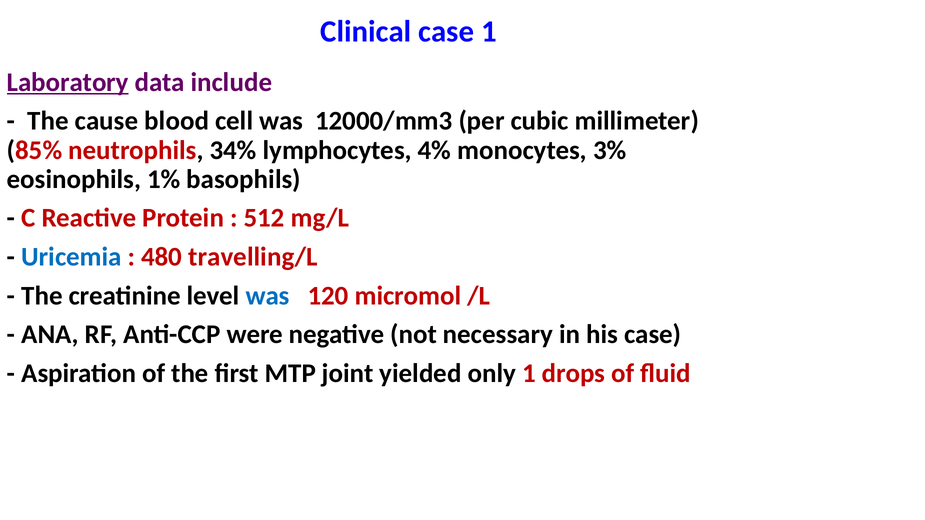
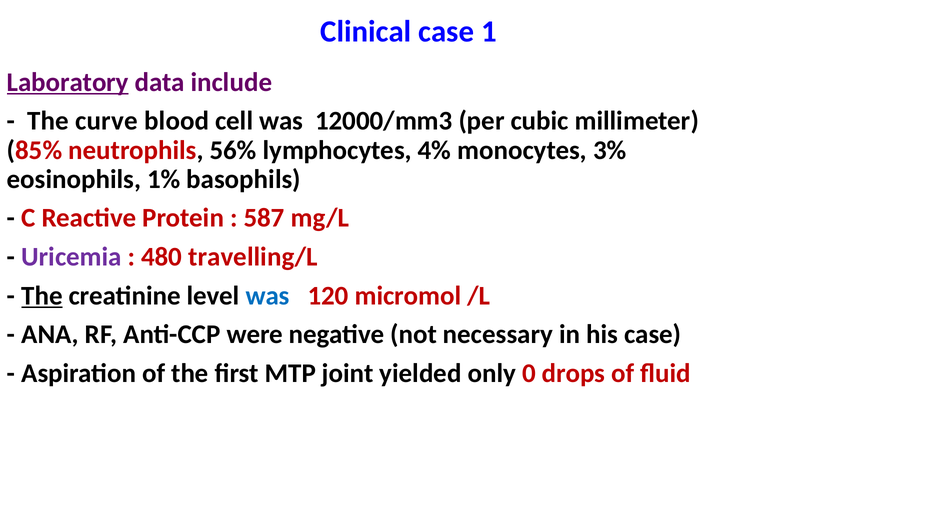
cause: cause -> curve
34%: 34% -> 56%
512: 512 -> 587
Uricemia colour: blue -> purple
The at (42, 296) underline: none -> present
only 1: 1 -> 0
